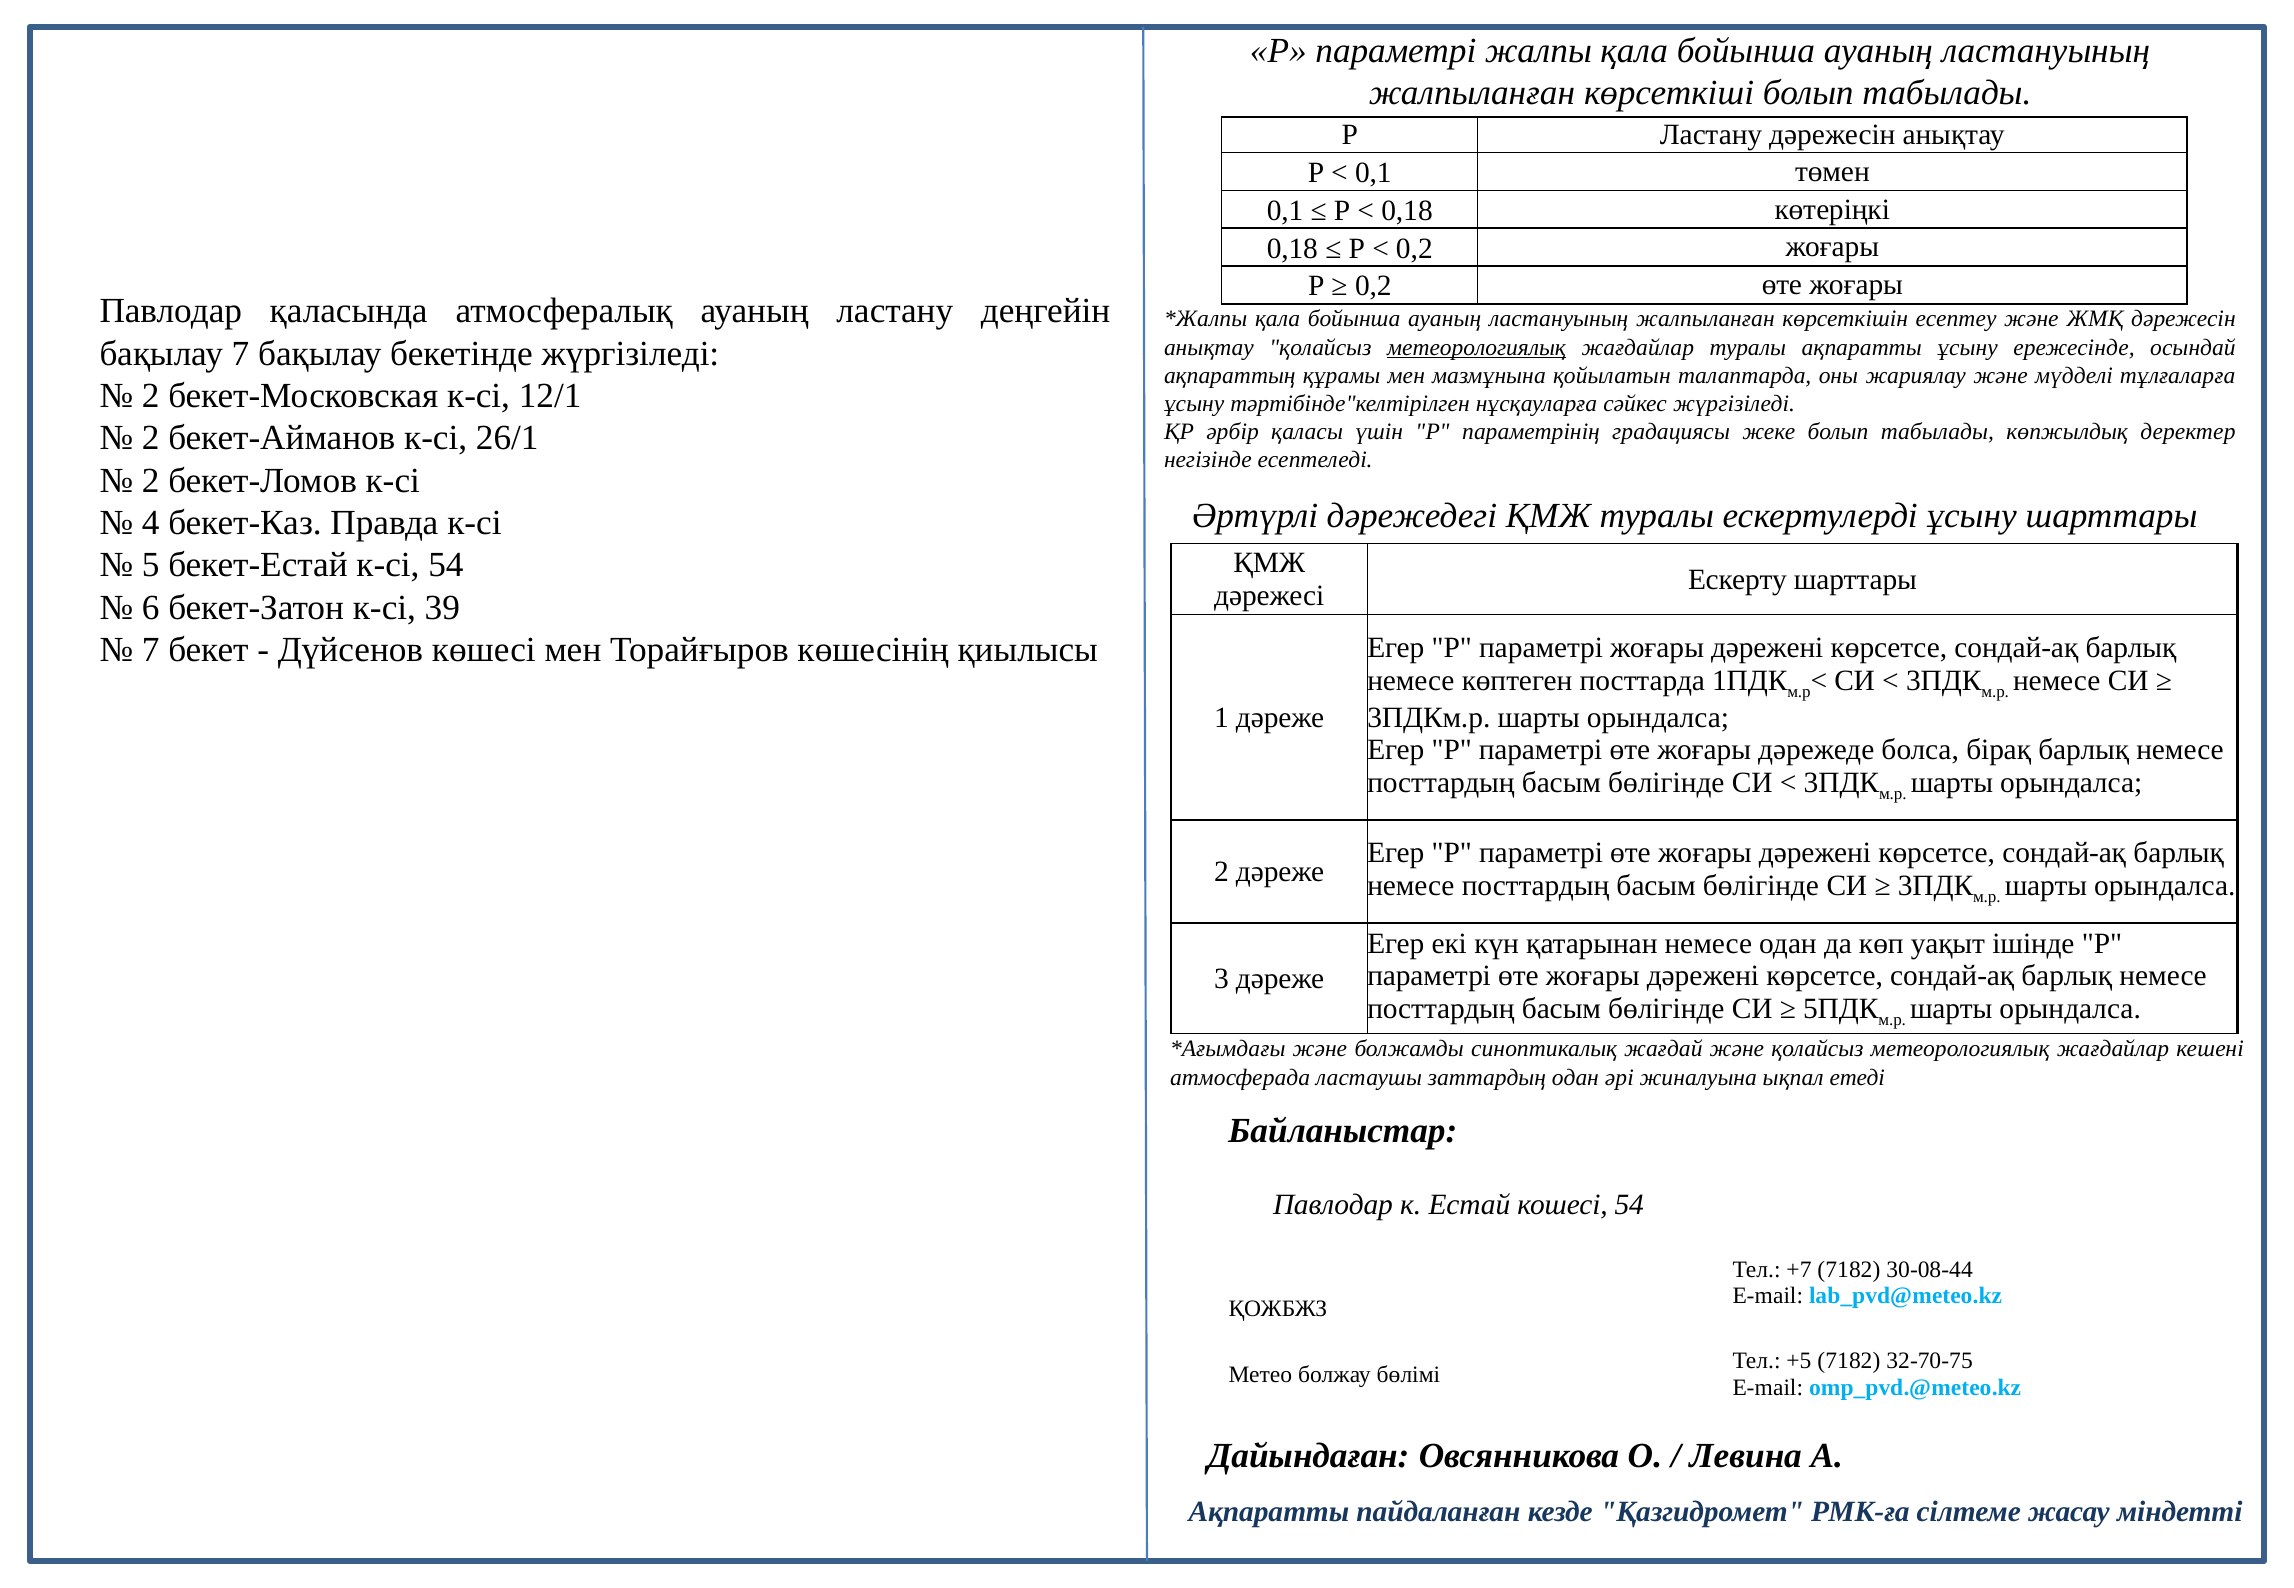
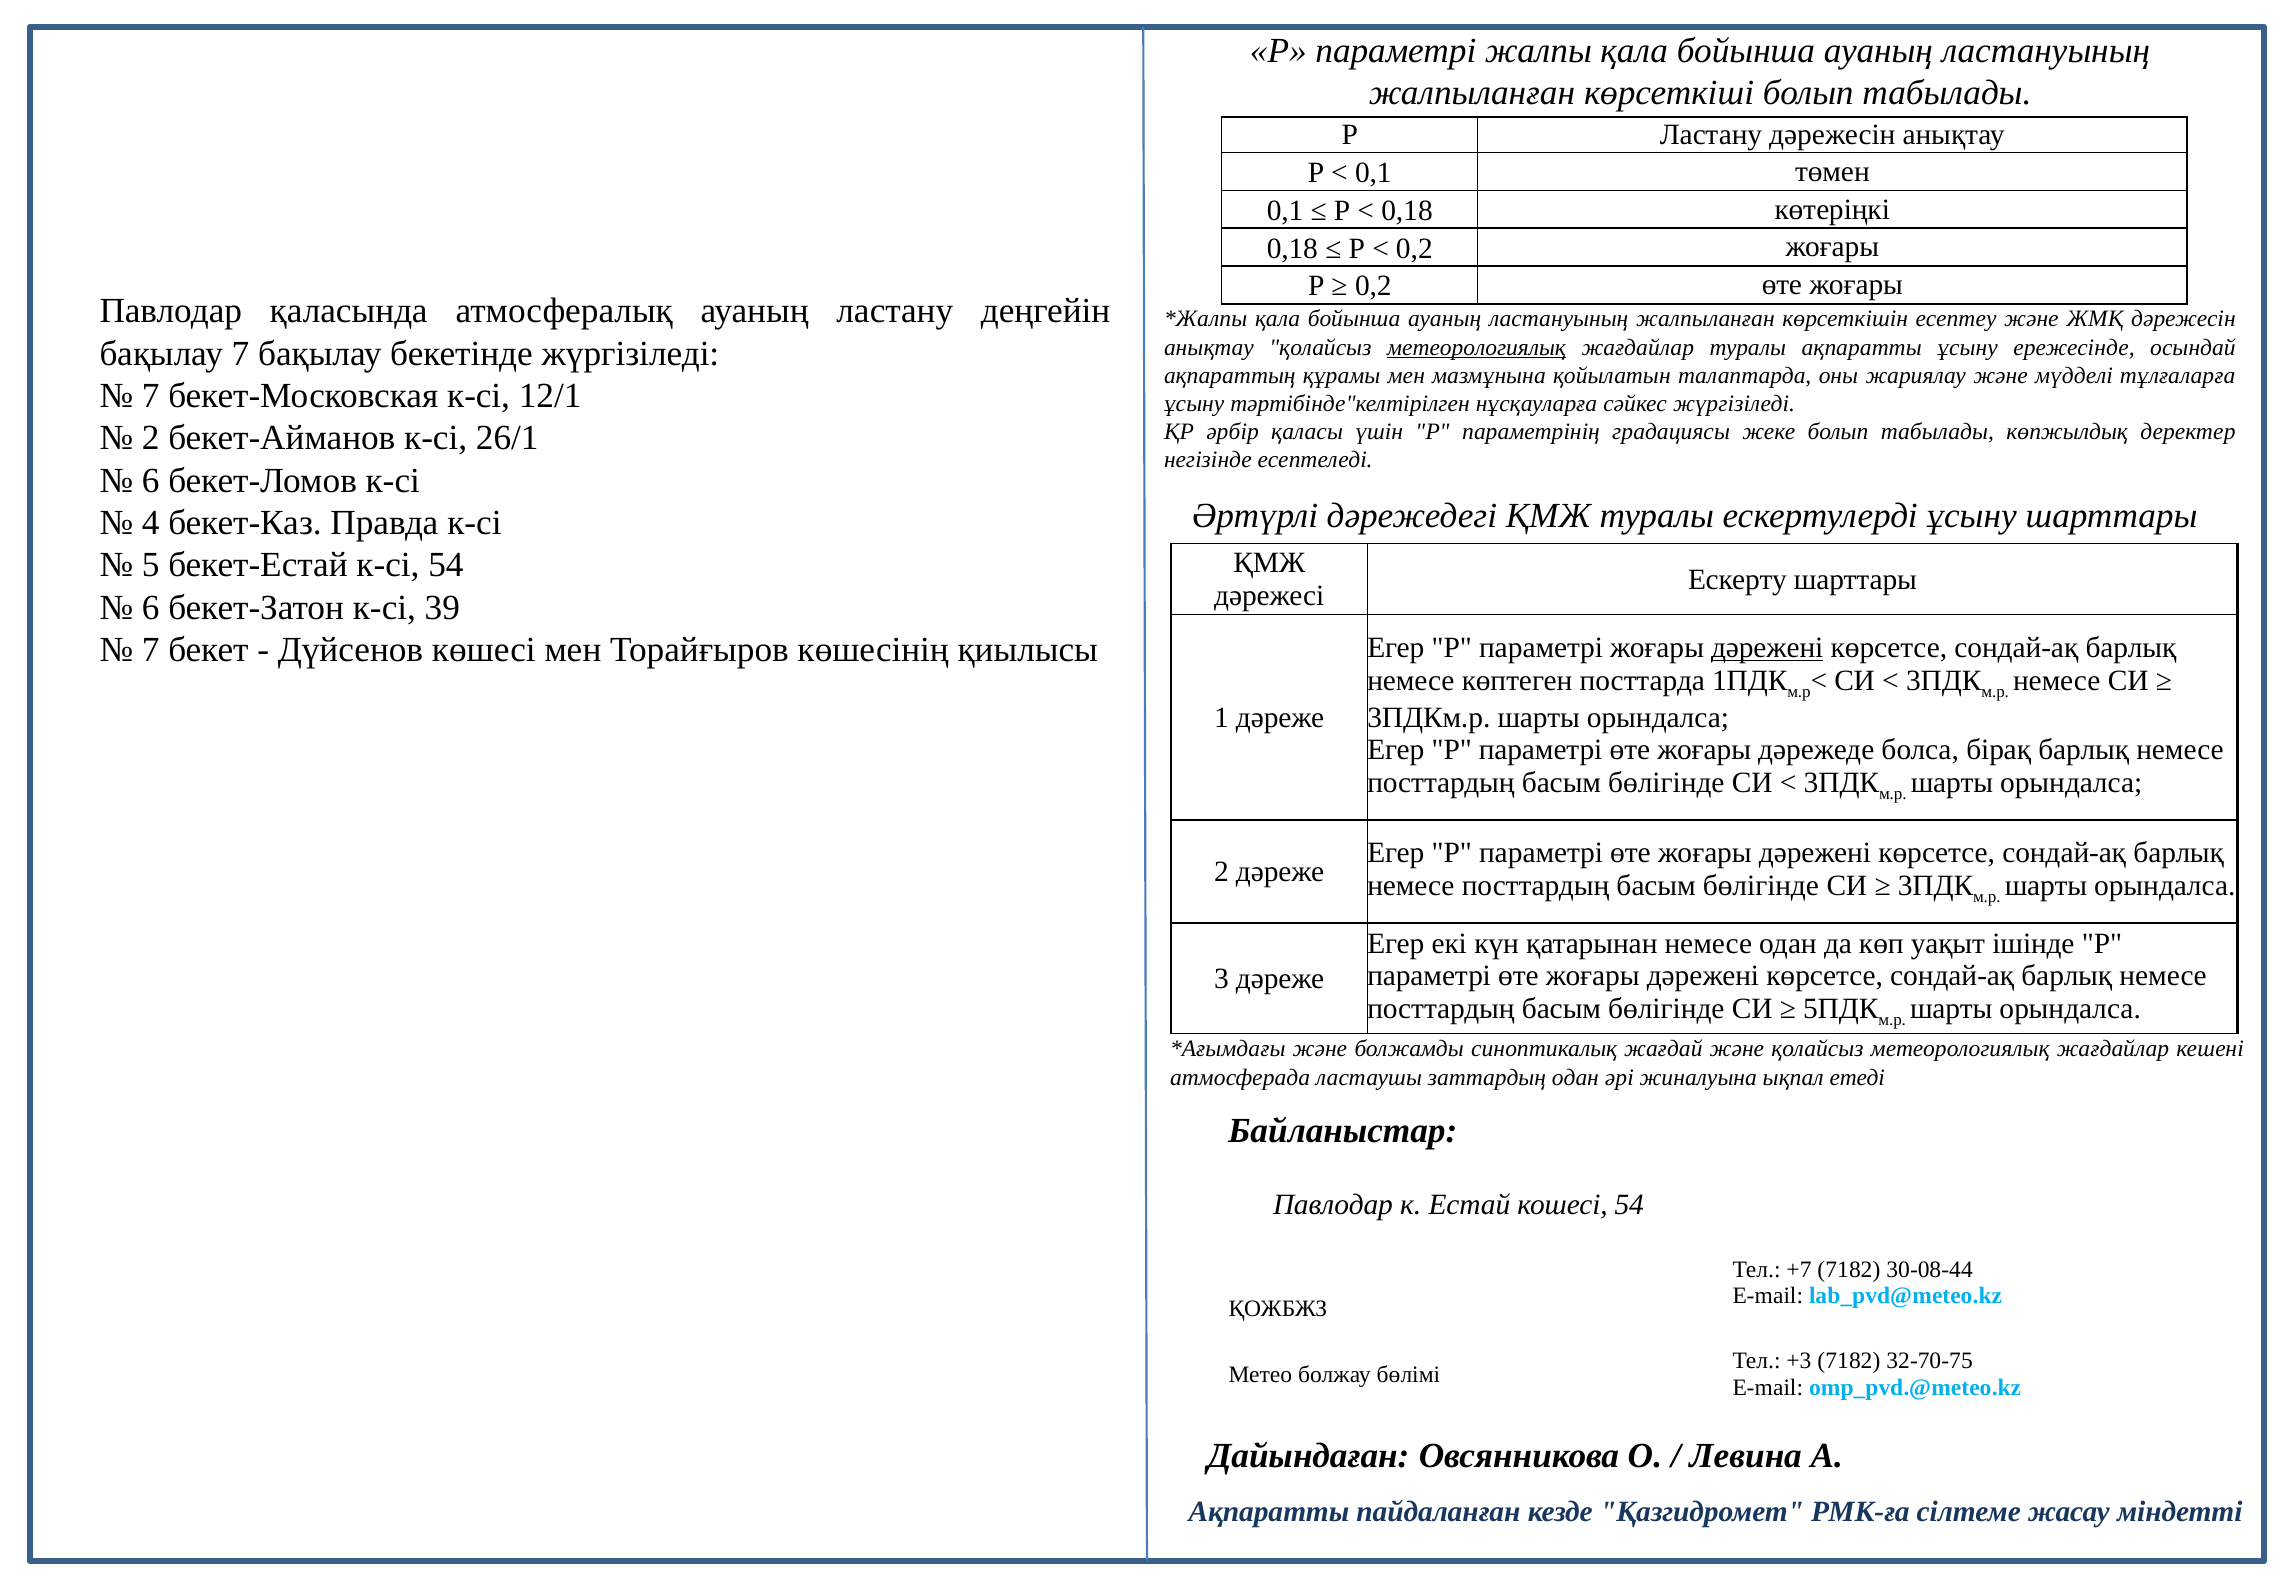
2 at (151, 396): 2 -> 7
2 at (151, 480): 2 -> 6
дәрежені at (1767, 648) underline: none -> present
+5: +5 -> +3
